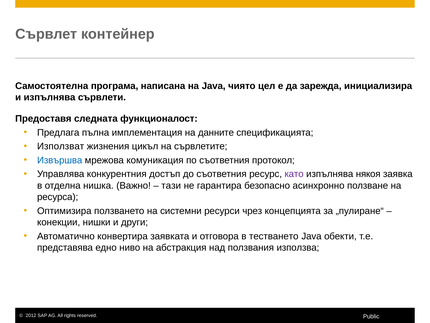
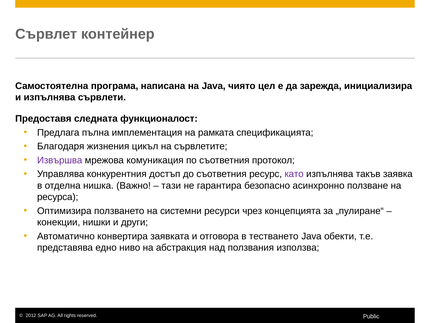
данните: данните -> рамката
Използват: Използват -> Благодаря
Извършва colour: blue -> purple
някоя: някоя -> такъв
